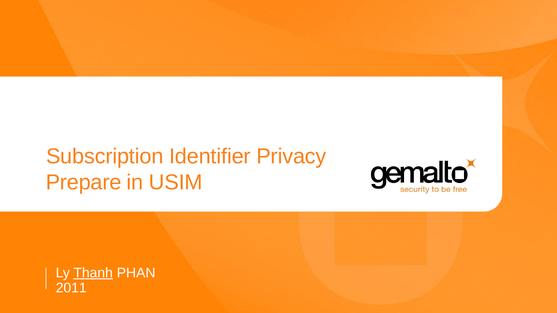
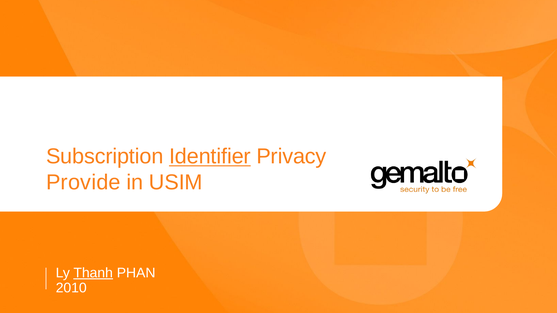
Identifier underline: none -> present
Prepare: Prepare -> Provide
2011: 2011 -> 2010
